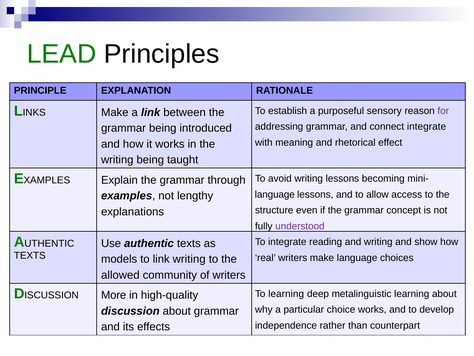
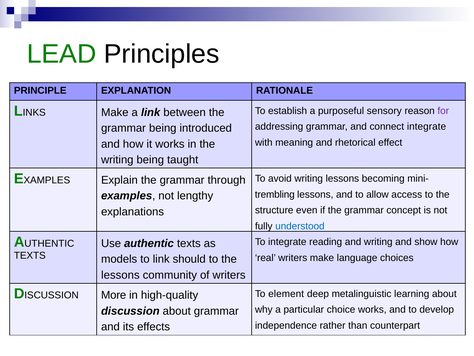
language at (275, 194): language -> trembling
understood colour: purple -> blue
link writing: writing -> should
allowed at (120, 275): allowed -> lessons
To learning: learning -> element
